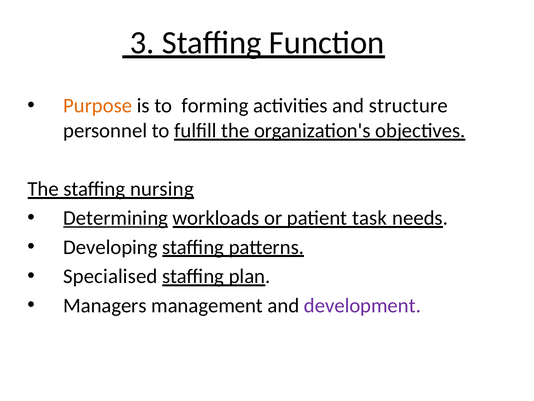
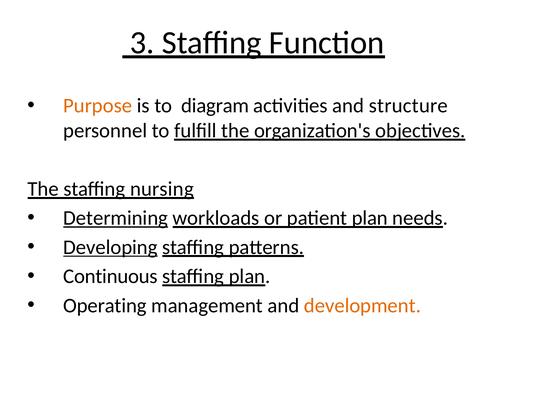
forming: forming -> diagram
patient task: task -> plan
Developing underline: none -> present
Specialised: Specialised -> Continuous
Managers: Managers -> Operating
development colour: purple -> orange
